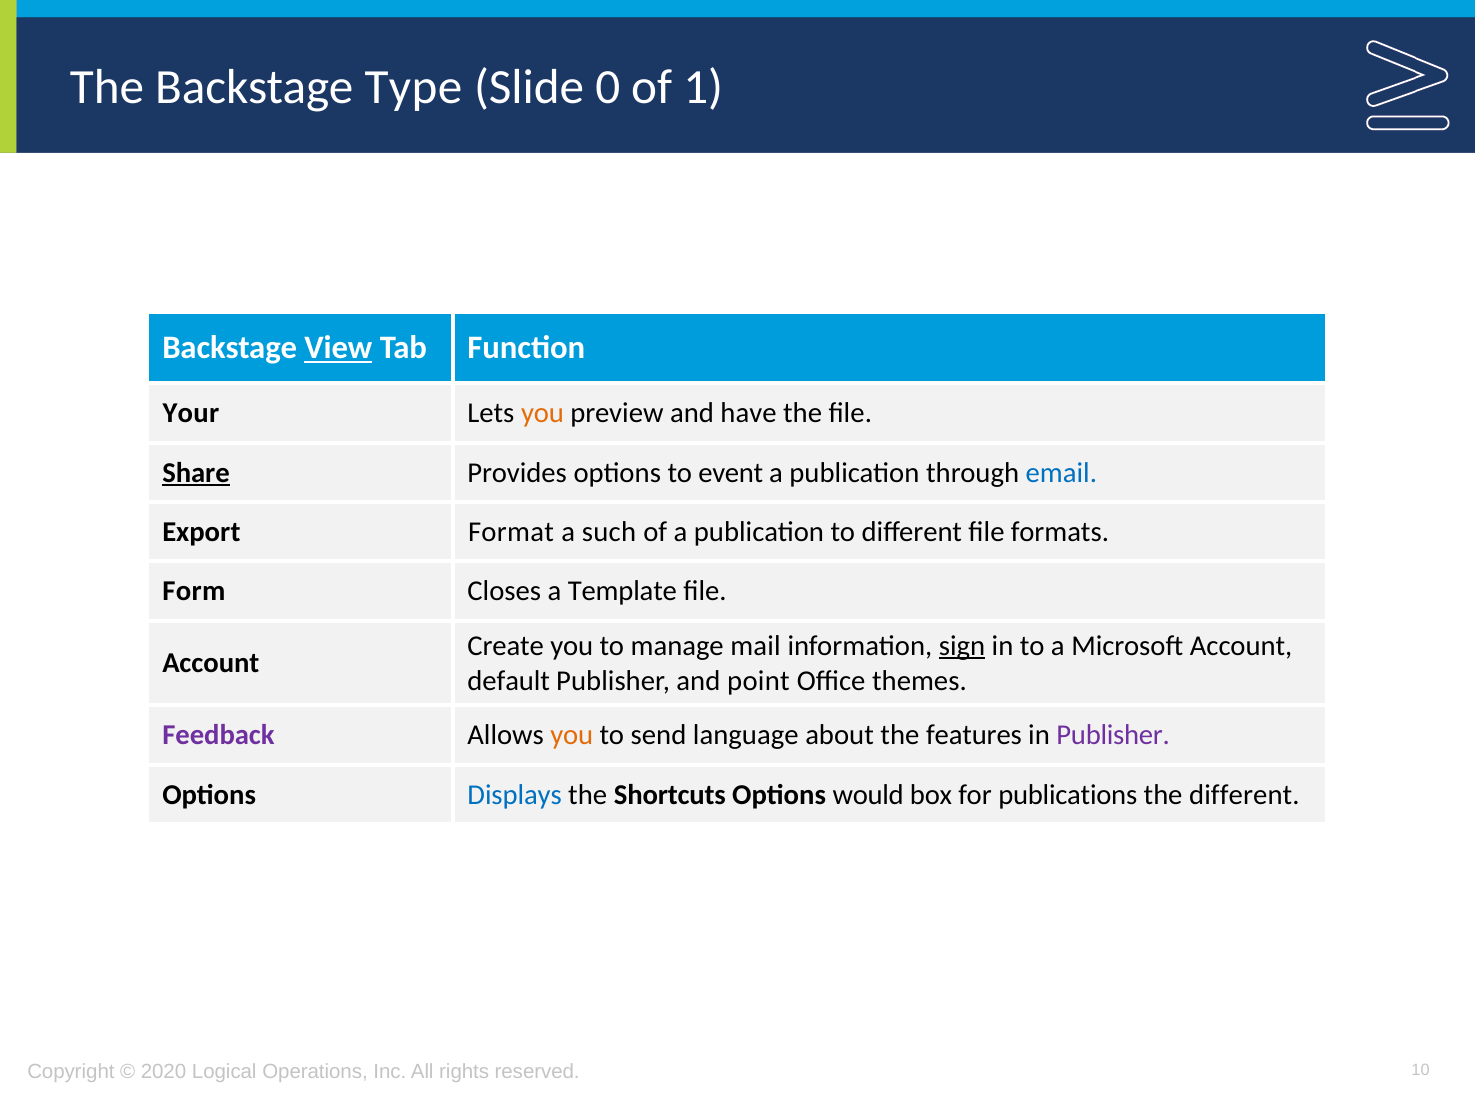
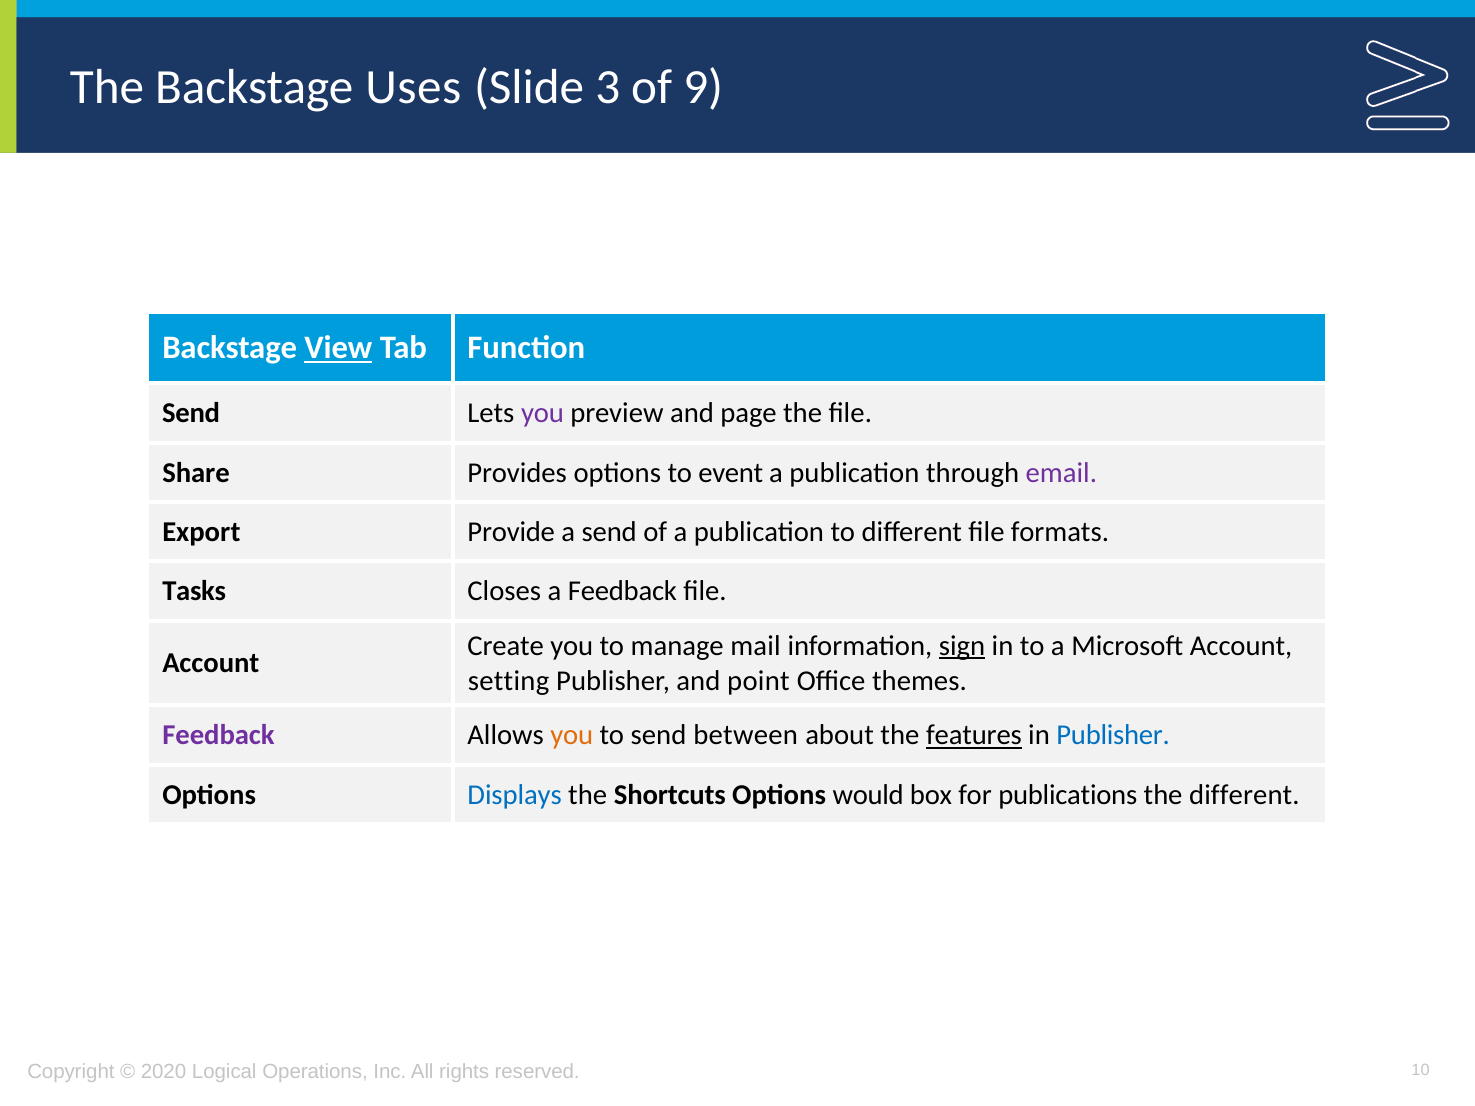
Type: Type -> Uses
0: 0 -> 3
1: 1 -> 9
Your at (191, 413): Your -> Send
you at (542, 413) colour: orange -> purple
have: have -> page
Share underline: present -> none
email colour: blue -> purple
Format: Format -> Provide
a such: such -> send
Form: Form -> Tasks
a Template: Template -> Feedback
default: default -> setting
language: language -> between
features underline: none -> present
Publisher at (1113, 736) colour: purple -> blue
